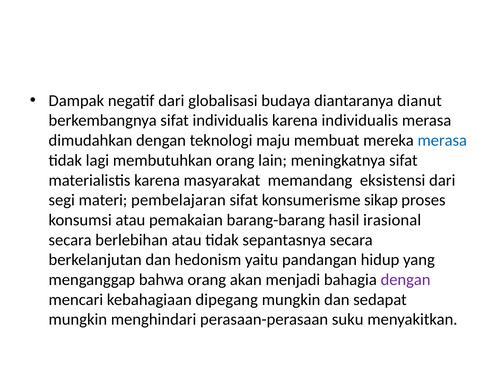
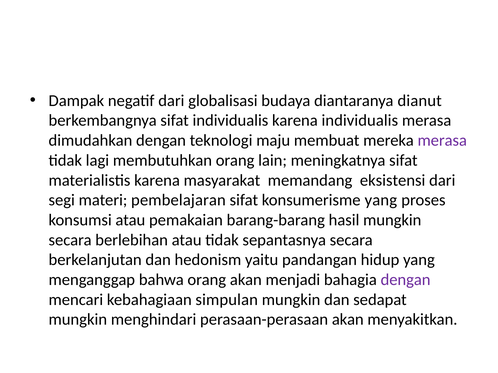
merasa at (442, 141) colour: blue -> purple
konsumerisme sikap: sikap -> yang
hasil irasional: irasional -> mungkin
dipegang: dipegang -> simpulan
perasaan-perasaan suku: suku -> akan
